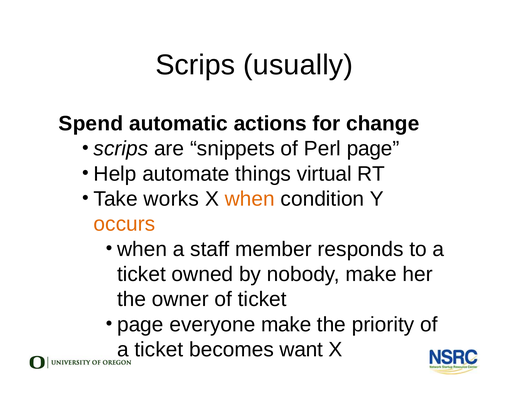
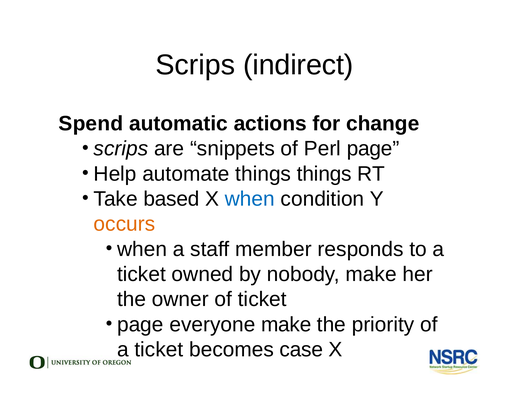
usually: usually -> indirect
things virtual: virtual -> things
works: works -> based
when at (250, 199) colour: orange -> blue
want: want -> case
